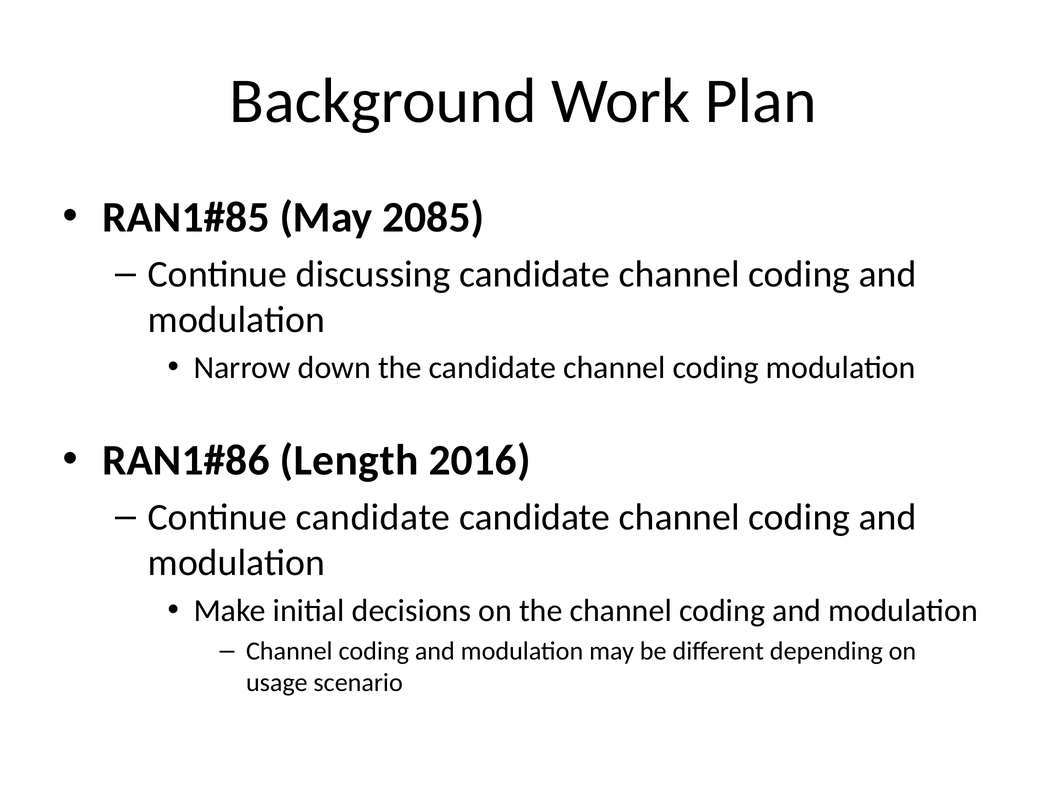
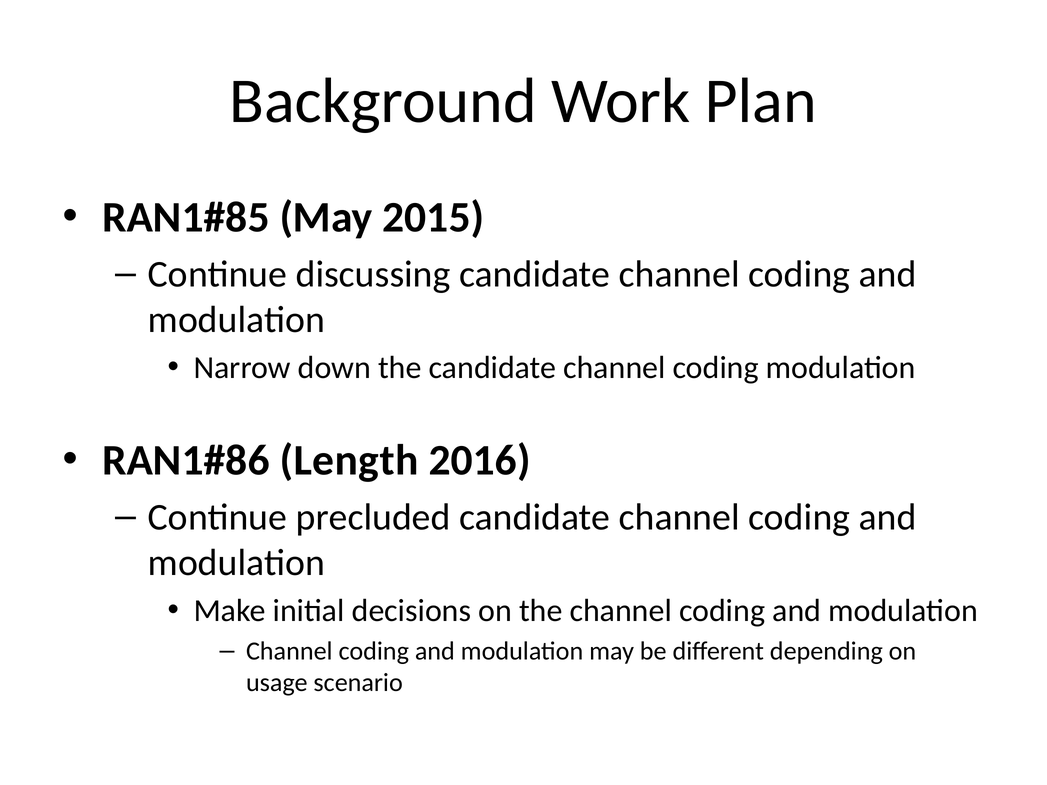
2085: 2085 -> 2015
Continue candidate: candidate -> precluded
